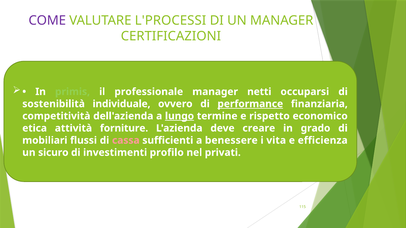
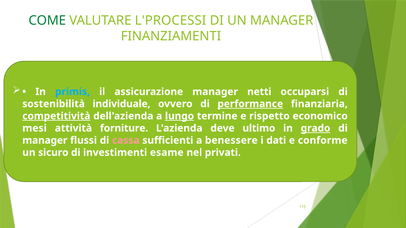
COME colour: purple -> green
CERTIFICAZIONI: CERTIFICAZIONI -> FINANZIAMENTI
primis colour: light green -> light blue
professionale: professionale -> assicurazione
competitività underline: none -> present
etica: etica -> mesi
creare: creare -> ultimo
grado underline: none -> present
mobiliari at (45, 141): mobiliari -> manager
vita: vita -> dati
efficienza: efficienza -> conforme
profilo: profilo -> esame
